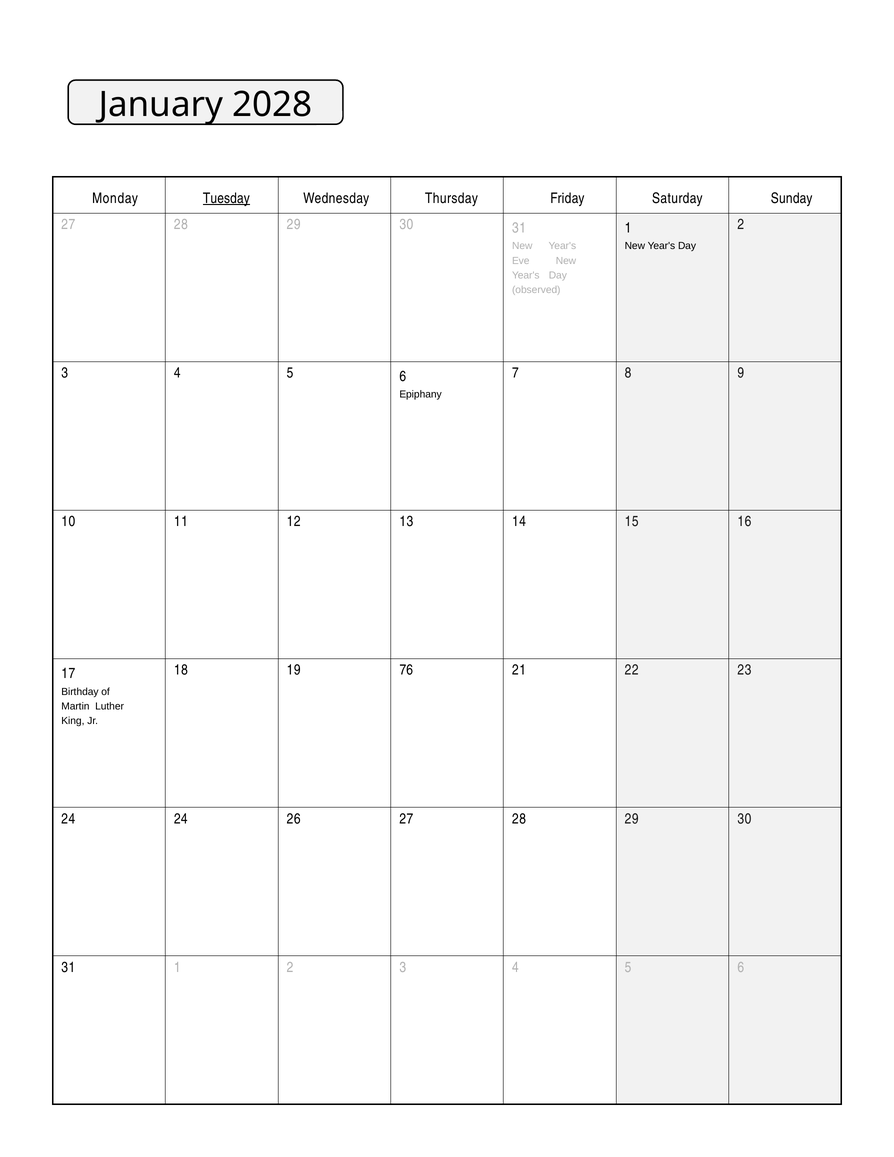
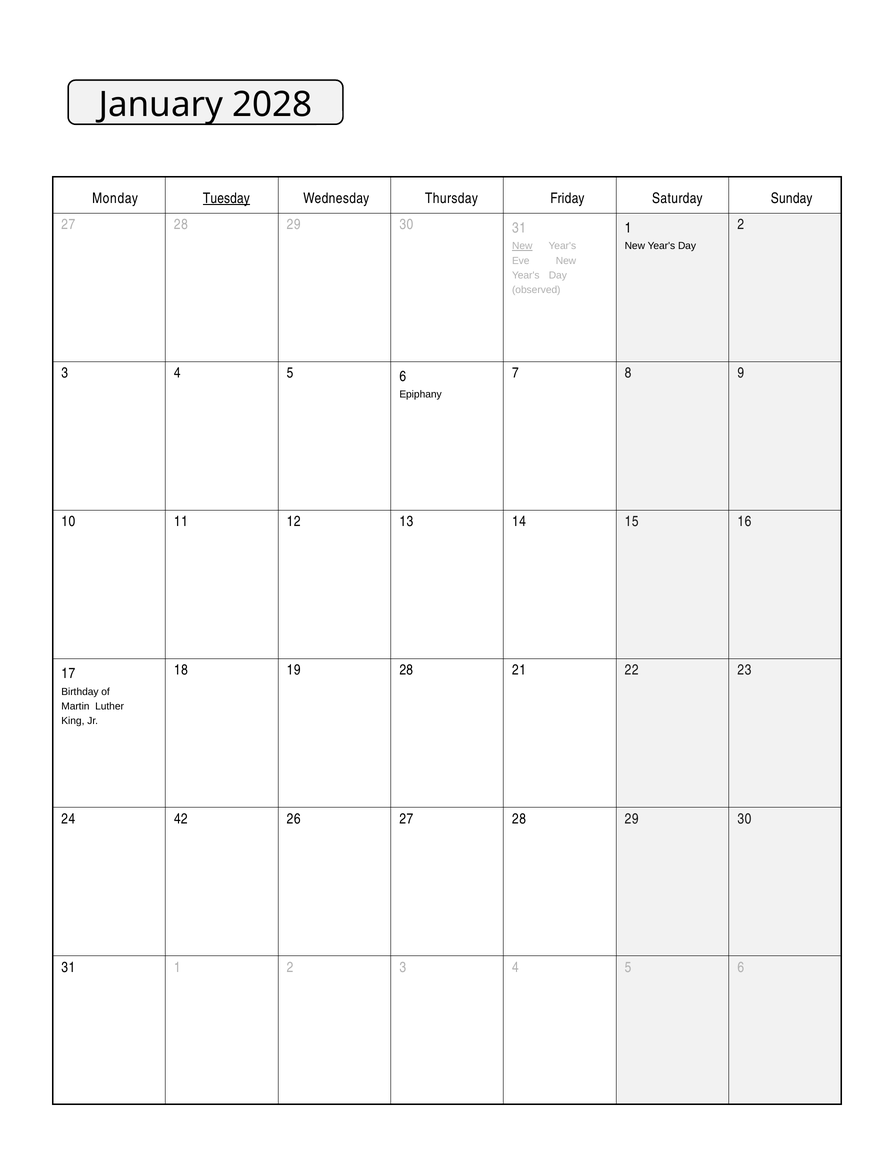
New at (522, 246) underline: none -> present
19 76: 76 -> 28
24 24: 24 -> 42
